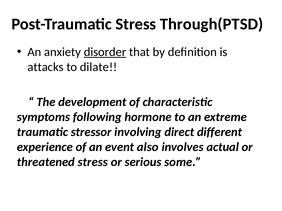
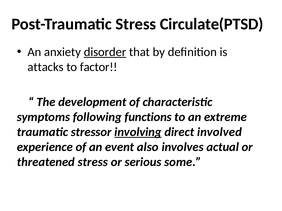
Through(PTSD: Through(PTSD -> Circulate(PTSD
dilate: dilate -> factor
hormone: hormone -> functions
involving underline: none -> present
different: different -> involved
